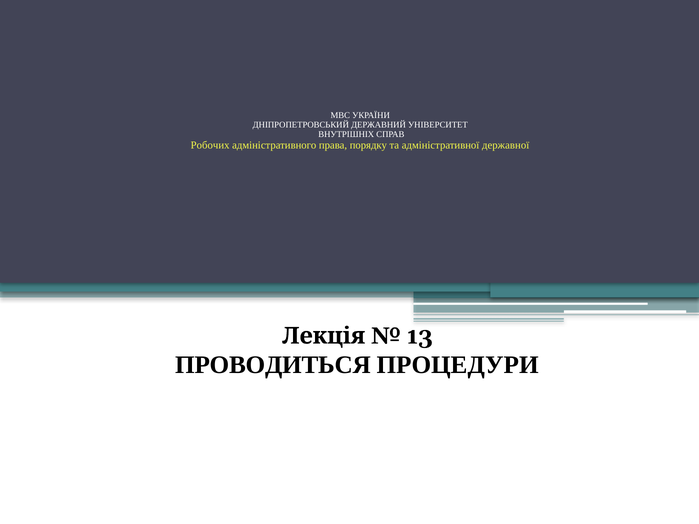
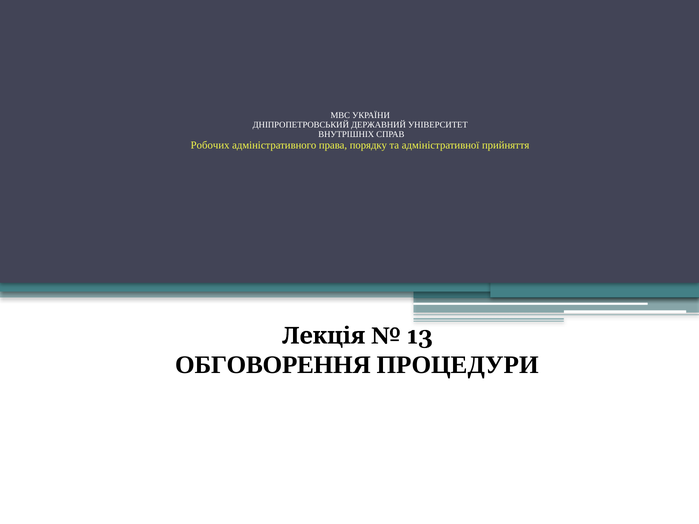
державної: державної -> прийняття
ПРОВОДИТЬСЯ: ПРОВОДИТЬСЯ -> ОБГОВОРЕННЯ
